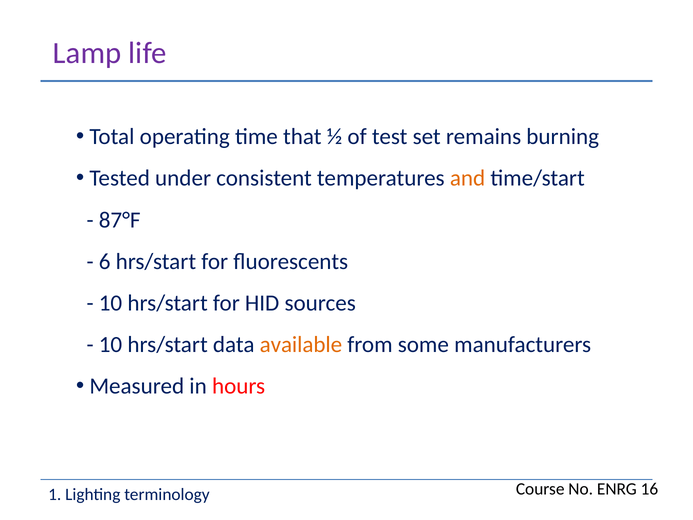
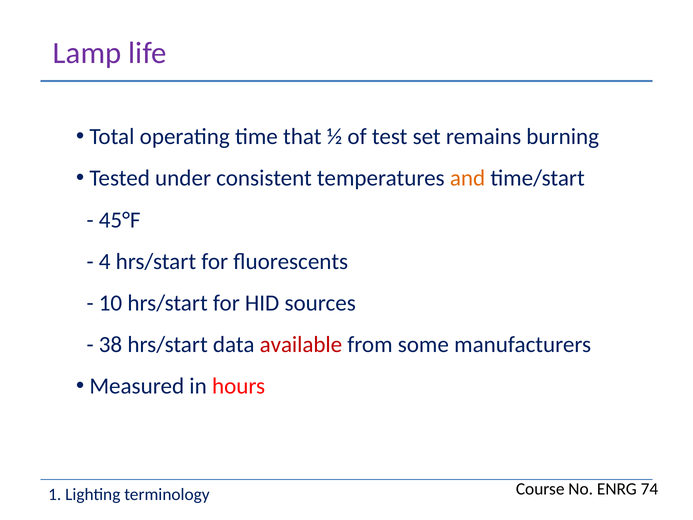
87°F: 87°F -> 45°F
6: 6 -> 4
10 at (110, 345): 10 -> 38
available colour: orange -> red
16: 16 -> 74
